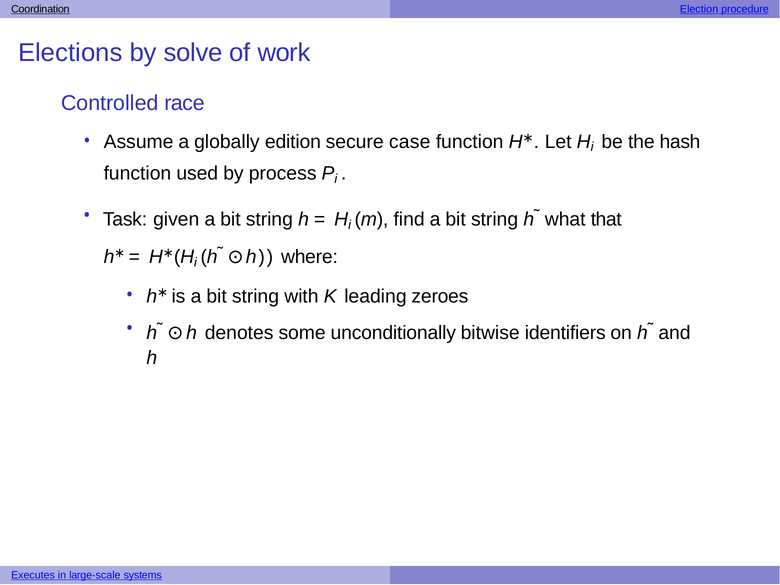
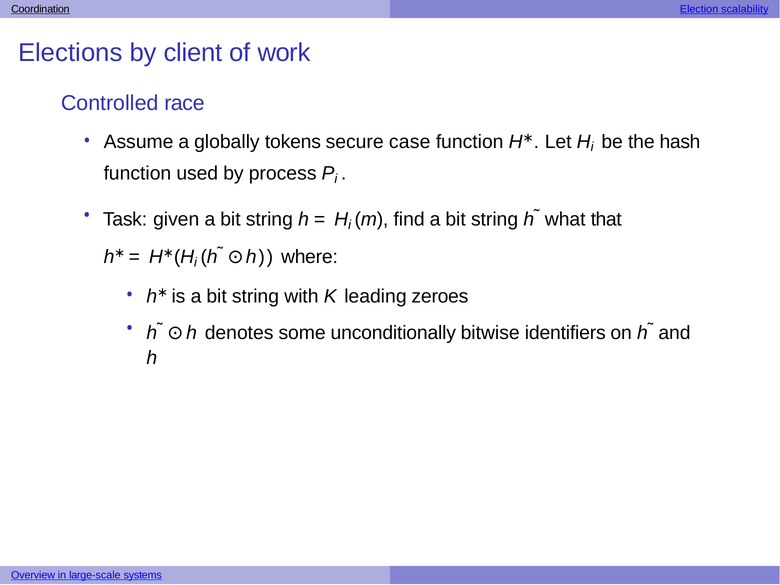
procedure: procedure -> scalability
solve: solve -> client
edition: edition -> tokens
Executes: Executes -> Overview
